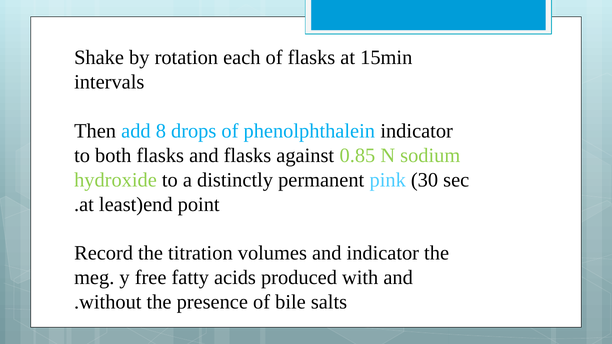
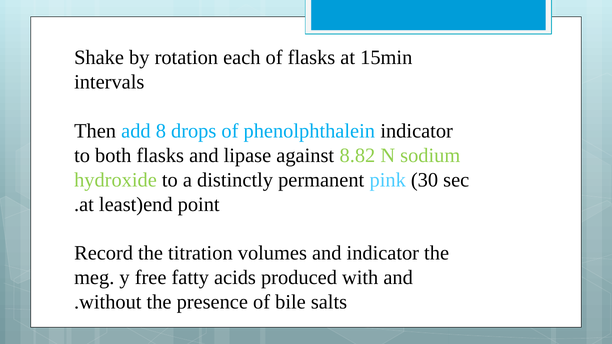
and flasks: flasks -> lipase
0.85: 0.85 -> 8.82
